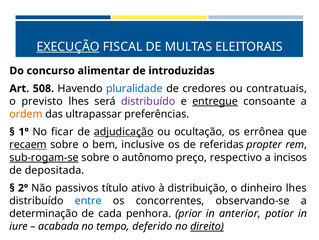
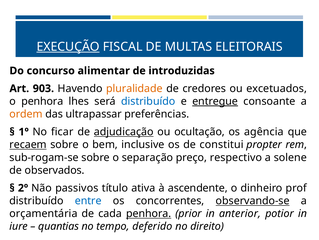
508: 508 -> 903
pluralidade colour: blue -> orange
contratuais: contratuais -> excetuados
o previsto: previsto -> penhora
distribuído at (148, 101) colour: purple -> blue
errônea: errônea -> agência
referidas: referidas -> constitui
sub-rogam-se underline: present -> none
autônomo: autônomo -> separação
incisos: incisos -> solene
depositada: depositada -> observados
ativo: ativo -> ativa
distribuição: distribuição -> ascendente
dinheiro lhes: lhes -> prof
observando-se underline: none -> present
determinação: determinação -> orçamentária
penhora at (149, 213) underline: none -> present
acabada: acabada -> quantias
direito underline: present -> none
